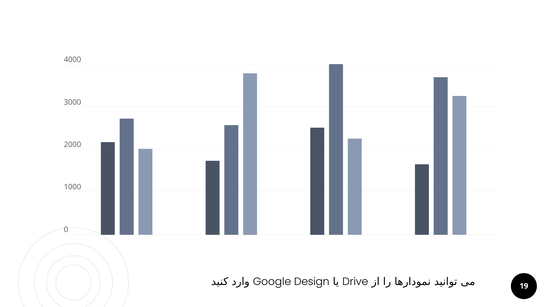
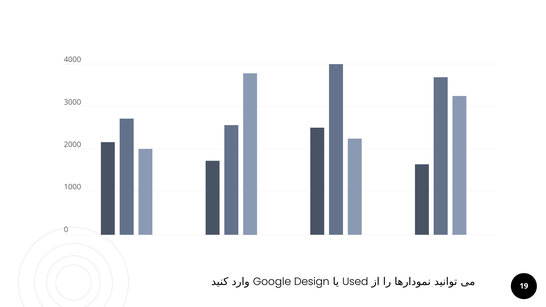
Drive: Drive -> Used
